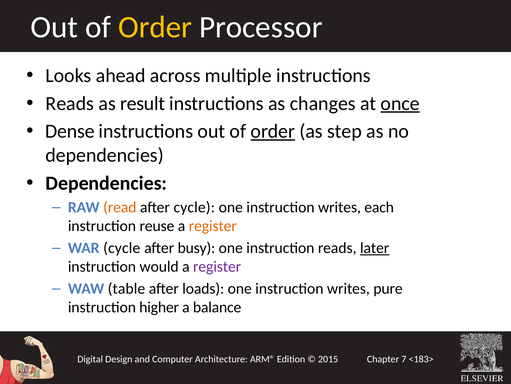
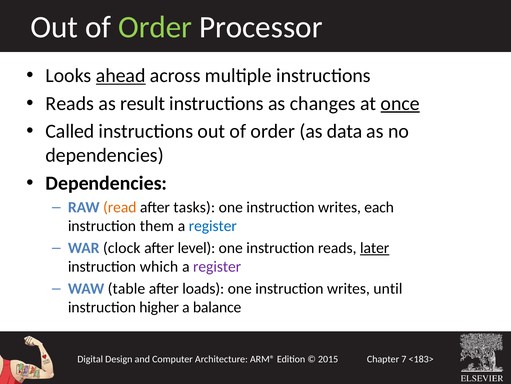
Order at (155, 27) colour: yellow -> light green
ahead underline: none -> present
Dense: Dense -> Called
order at (273, 131) underline: present -> none
step: step -> data
after cycle: cycle -> tasks
reuse: reuse -> them
register at (213, 226) colour: orange -> blue
WAR cycle: cycle -> clock
busy: busy -> level
would: would -> which
pure: pure -> until
